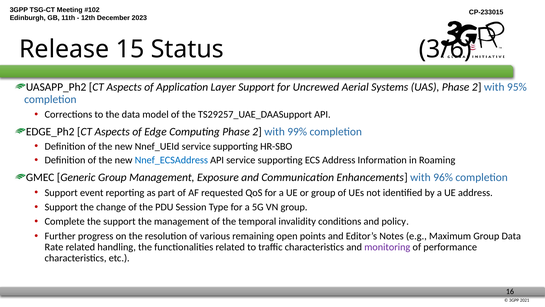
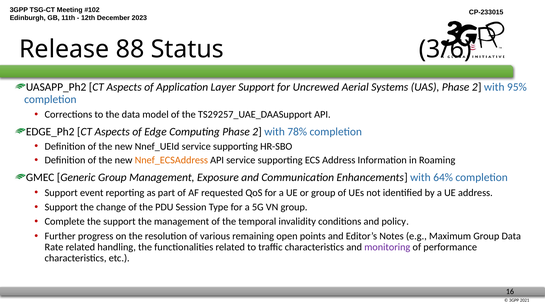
15: 15 -> 88
99%: 99% -> 78%
Nnef_ECSAddress colour: blue -> orange
96%: 96% -> 64%
